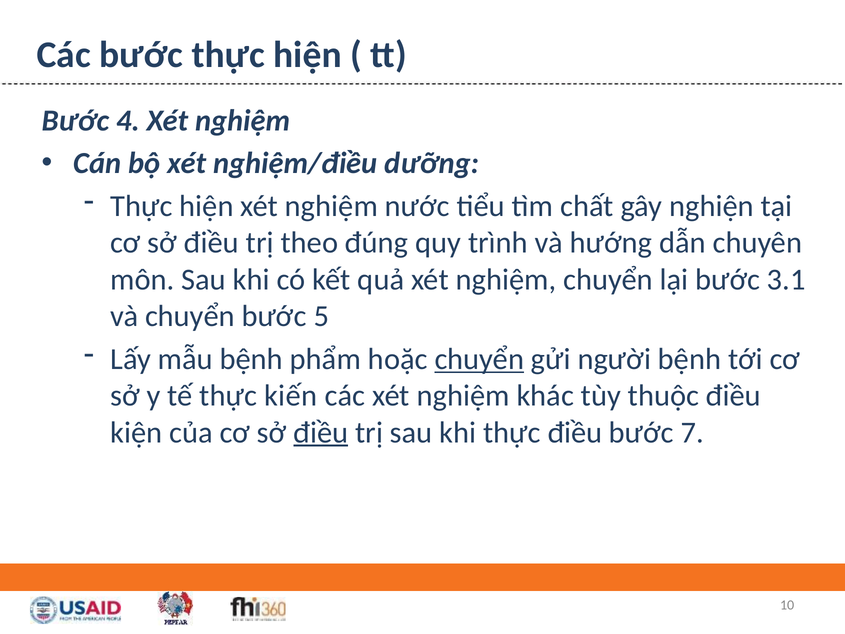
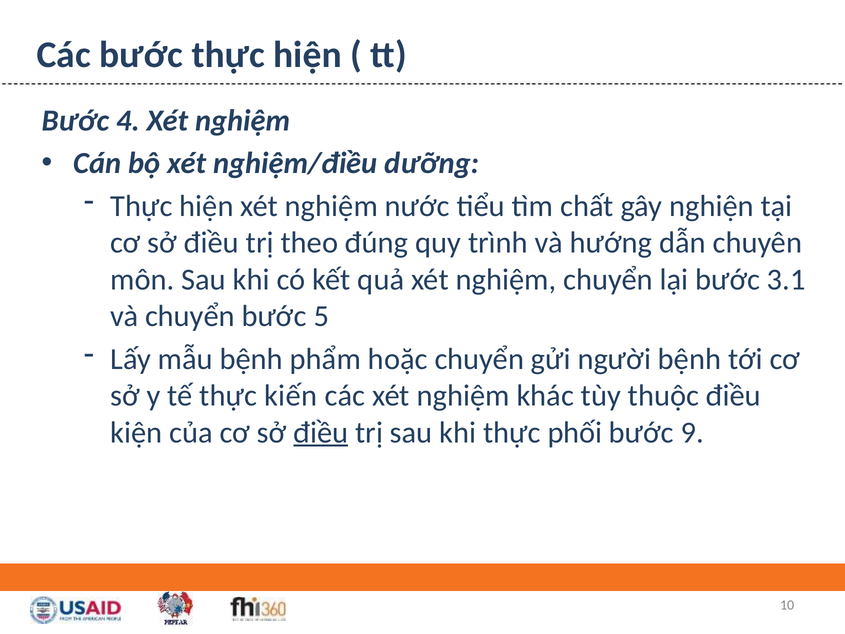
chuyển at (479, 359) underline: present -> none
thực điều: điều -> phối
7: 7 -> 9
